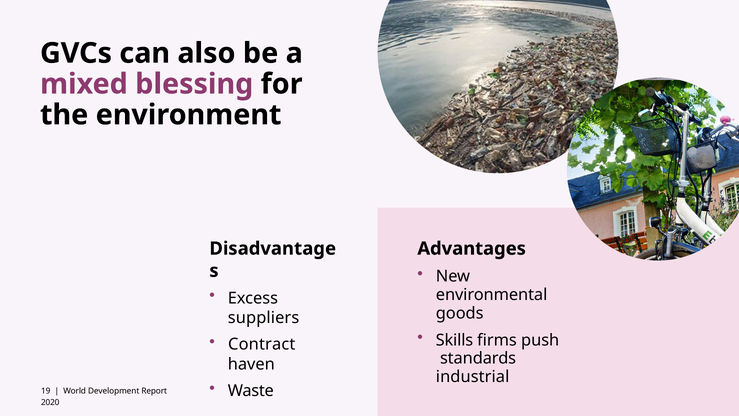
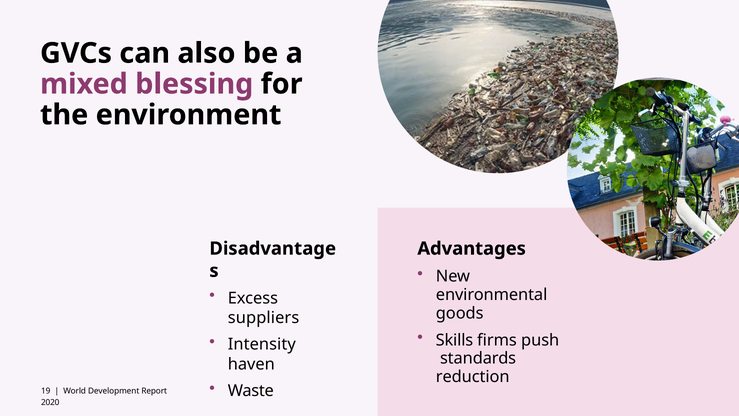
Contract: Contract -> Intensity
industrial: industrial -> reduction
